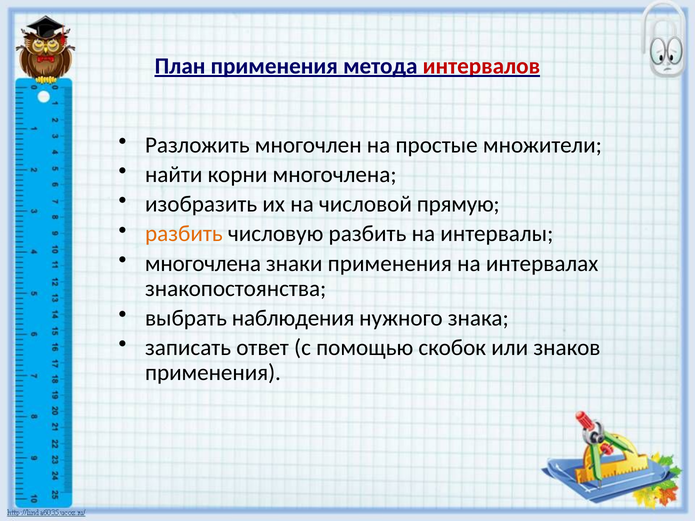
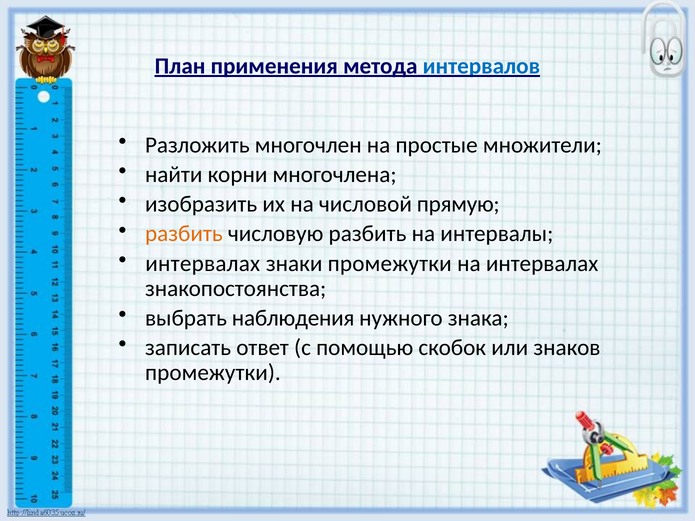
интервалов colour: red -> blue
многочлена at (203, 264): многочлена -> интервалах
знаки применения: применения -> промежутки
применения at (213, 373): применения -> промежутки
